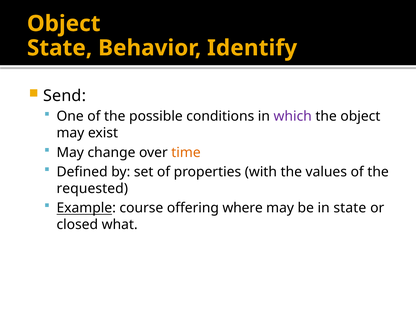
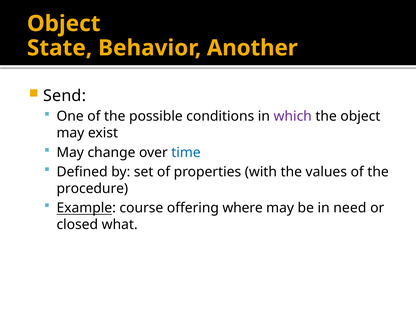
Identify: Identify -> Another
time colour: orange -> blue
requested: requested -> procedure
in state: state -> need
